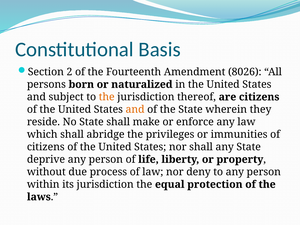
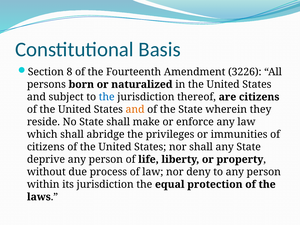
2: 2 -> 8
8026: 8026 -> 3226
the at (107, 97) colour: orange -> blue
